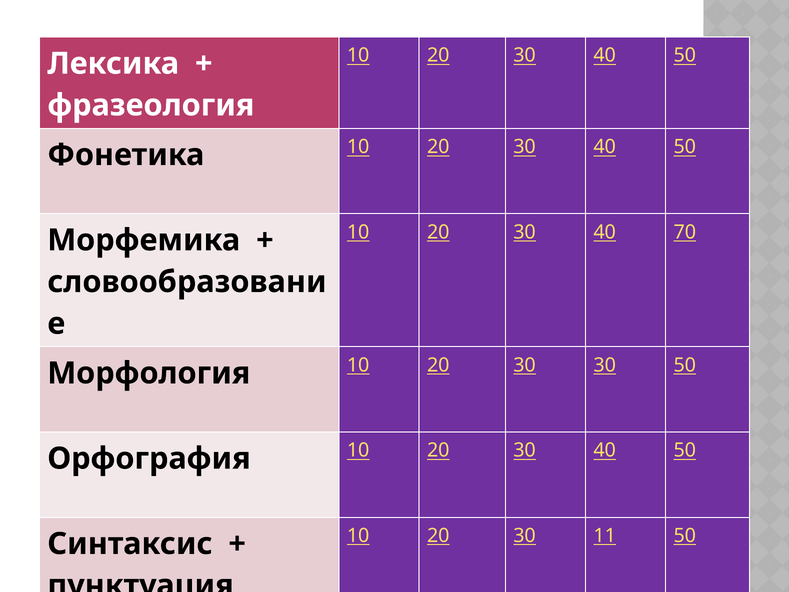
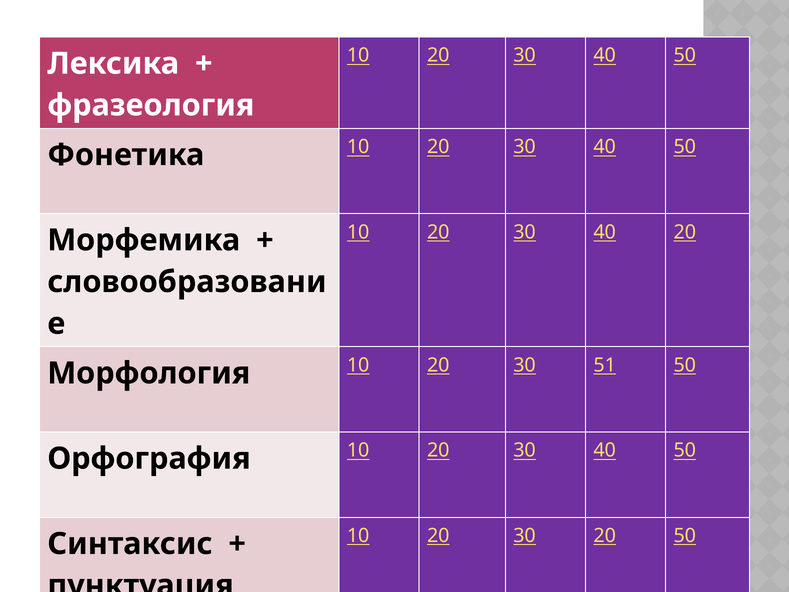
40 70: 70 -> 20
30 30: 30 -> 51
30 11: 11 -> 20
